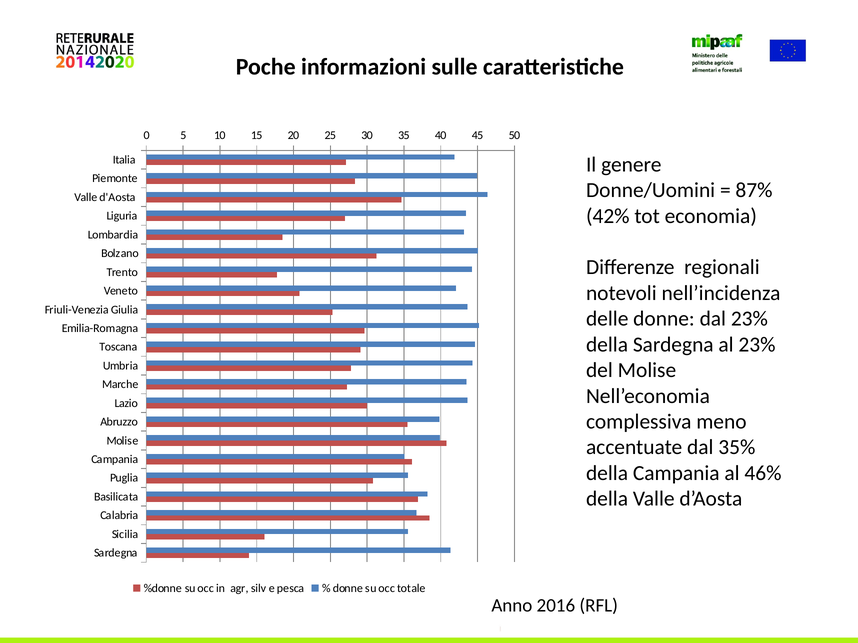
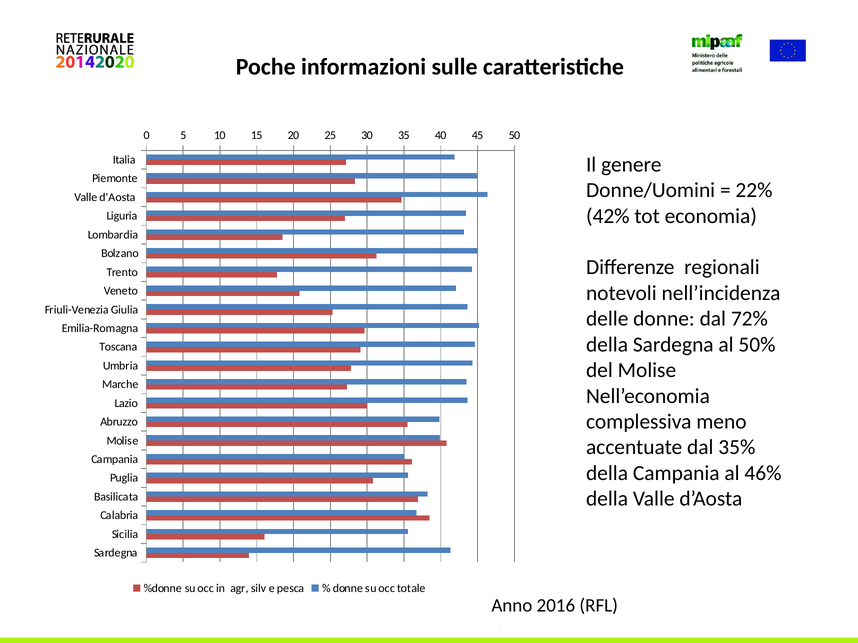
87%: 87% -> 22%
dal 23%: 23% -> 72%
al 23%: 23% -> 50%
